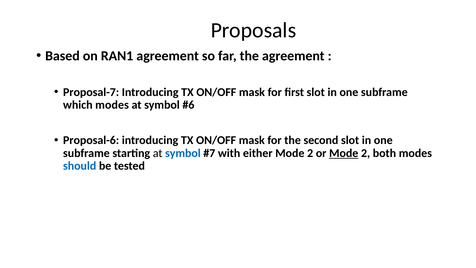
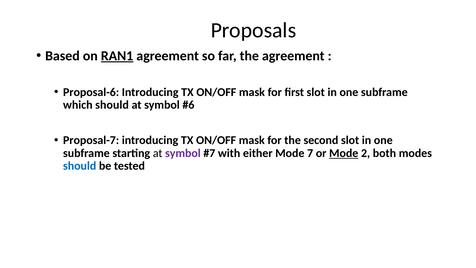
RAN1 underline: none -> present
Proposal-7: Proposal-7 -> Proposal-6
which modes: modes -> should
Proposal-6: Proposal-6 -> Proposal-7
symbol at (183, 153) colour: blue -> purple
either Mode 2: 2 -> 7
